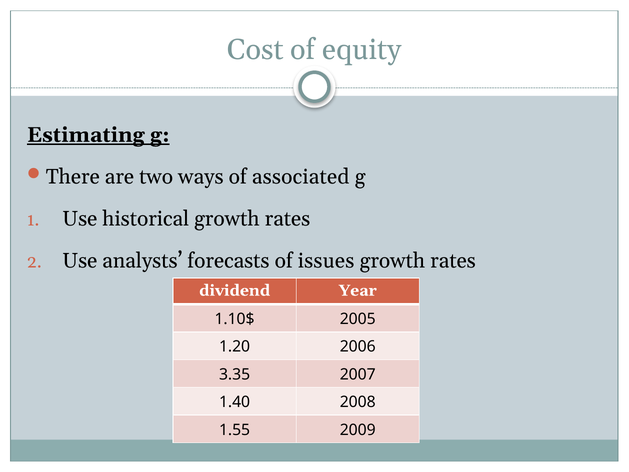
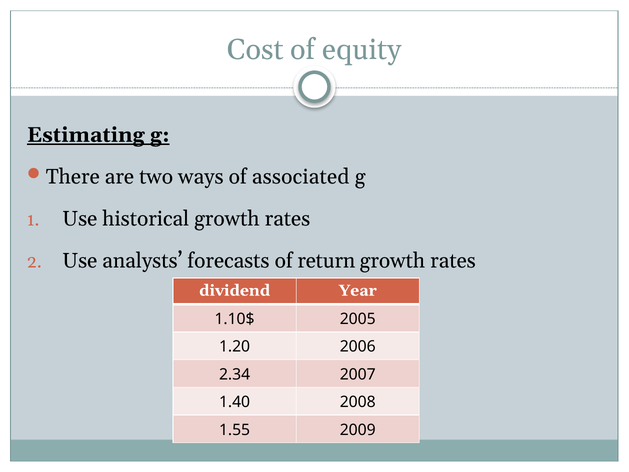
issues: issues -> return
3.35: 3.35 -> 2.34
